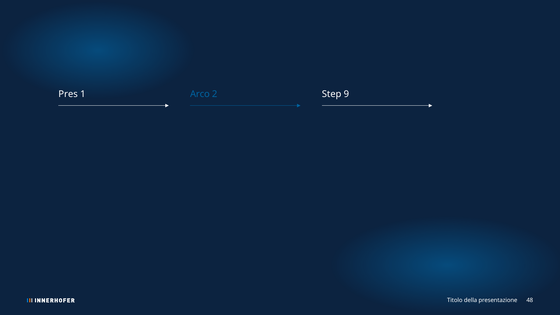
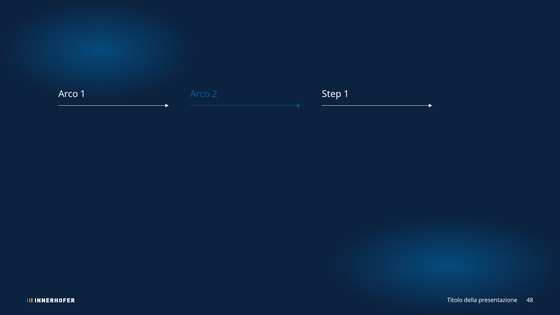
Pres at (68, 94): Pres -> Arco
Step 9: 9 -> 1
